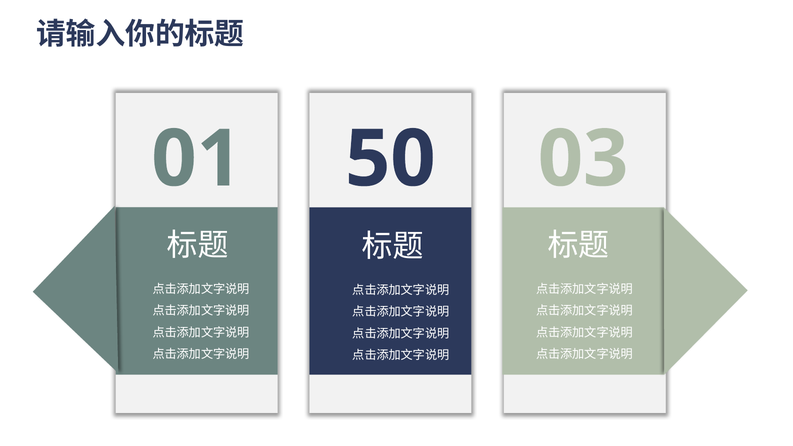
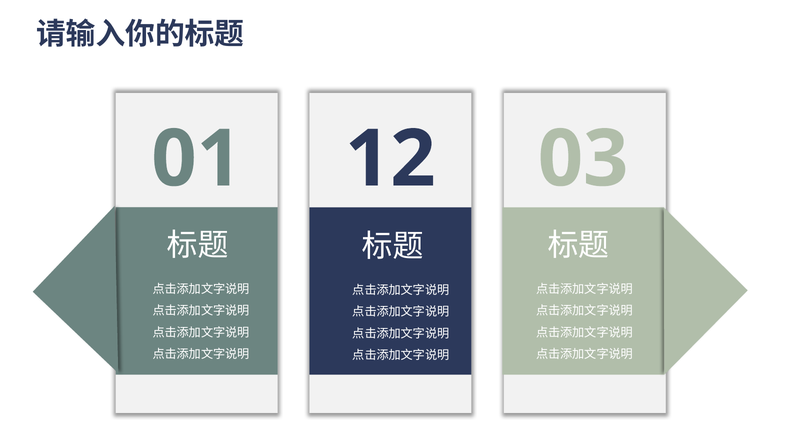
50: 50 -> 12
